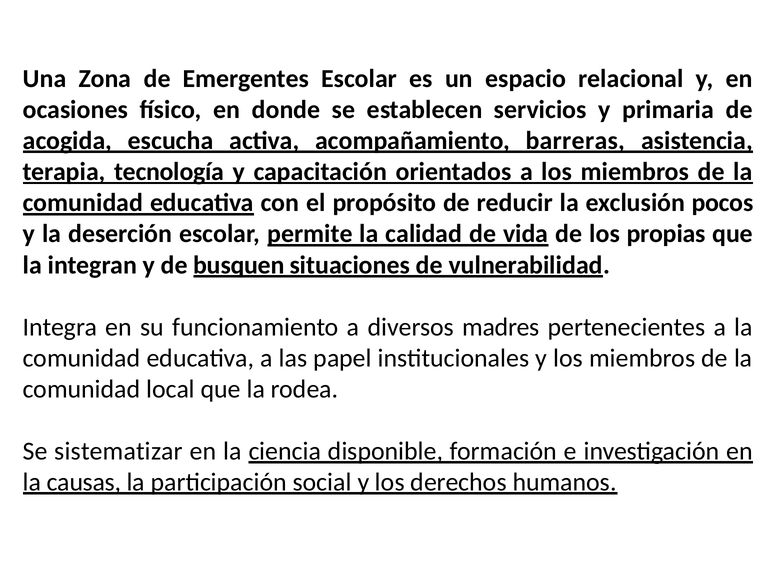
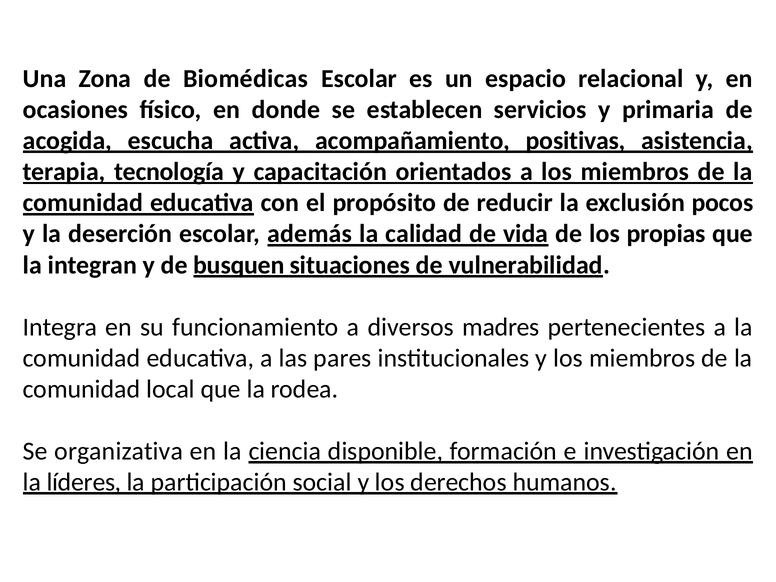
Emergentes: Emergentes -> Biomédicas
barreras: barreras -> positivas
permite: permite -> además
papel: papel -> pares
sistematizar: sistematizar -> organizativa
causas: causas -> líderes
